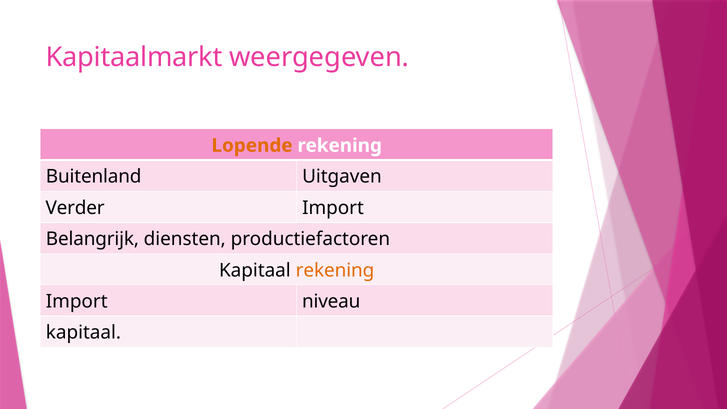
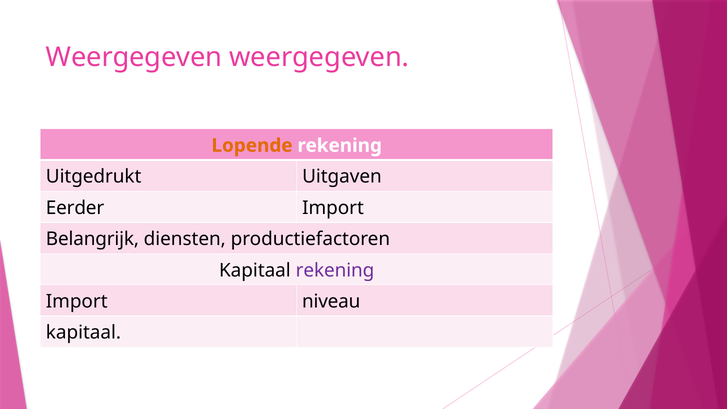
Kapitaalmarkt at (134, 57): Kapitaalmarkt -> Weergegeven
Buitenland: Buitenland -> Uitgedrukt
Verder: Verder -> Eerder
rekening at (335, 270) colour: orange -> purple
